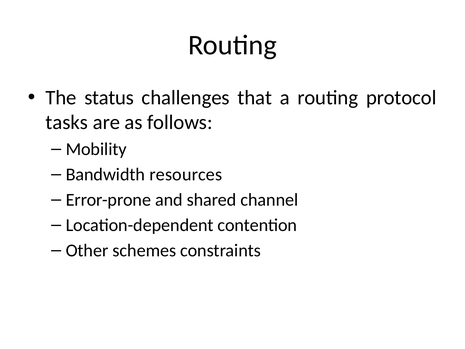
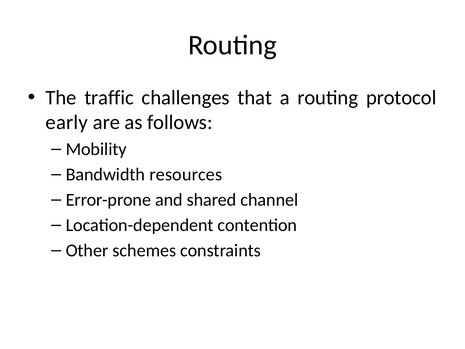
status: status -> traffic
tasks: tasks -> early
